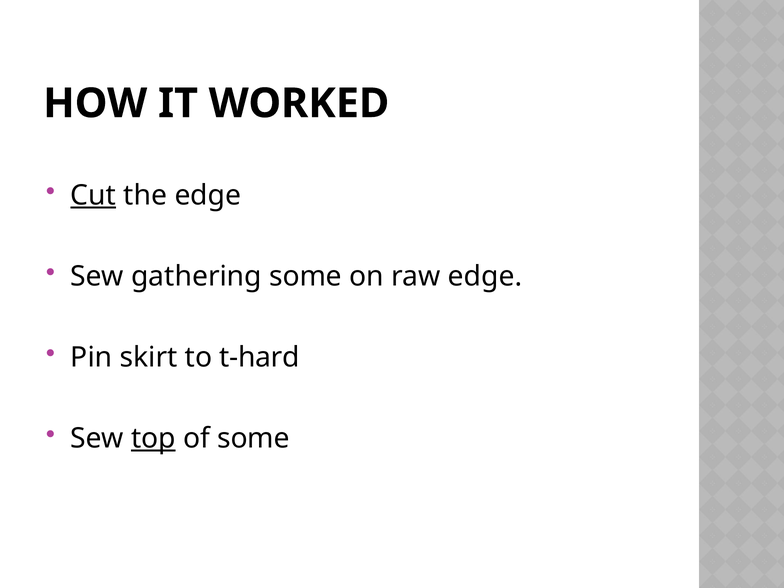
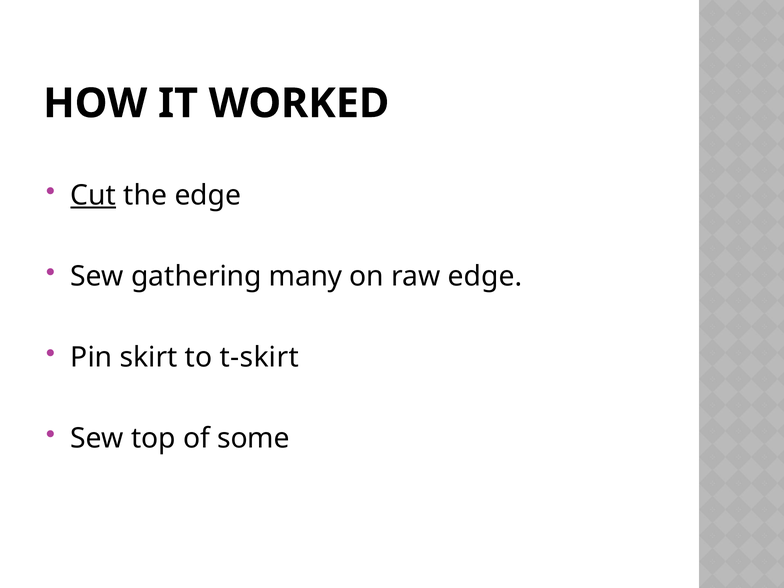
gathering some: some -> many
t-hard: t-hard -> t-skirt
top underline: present -> none
